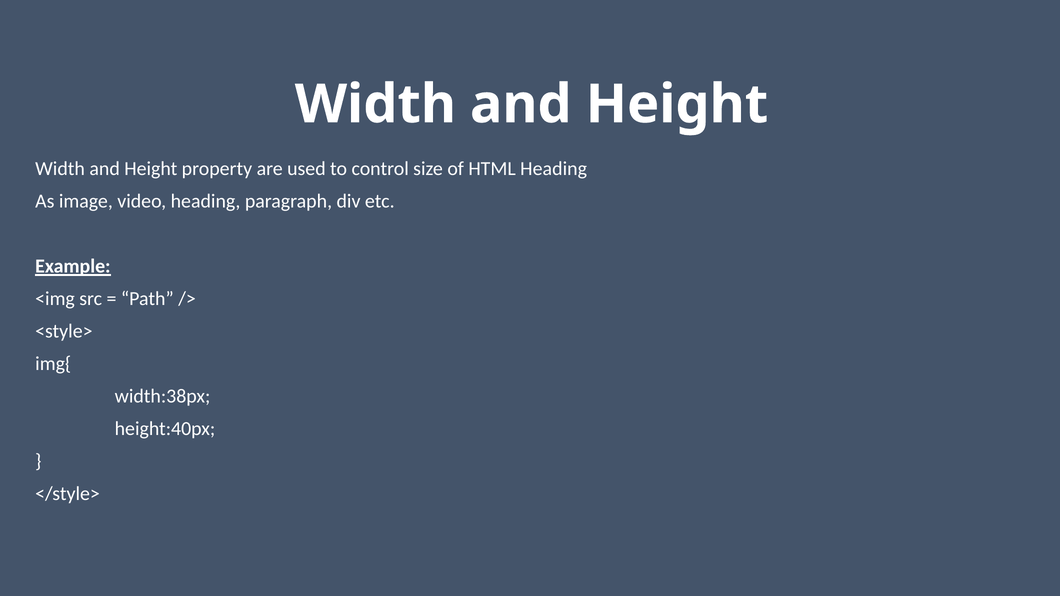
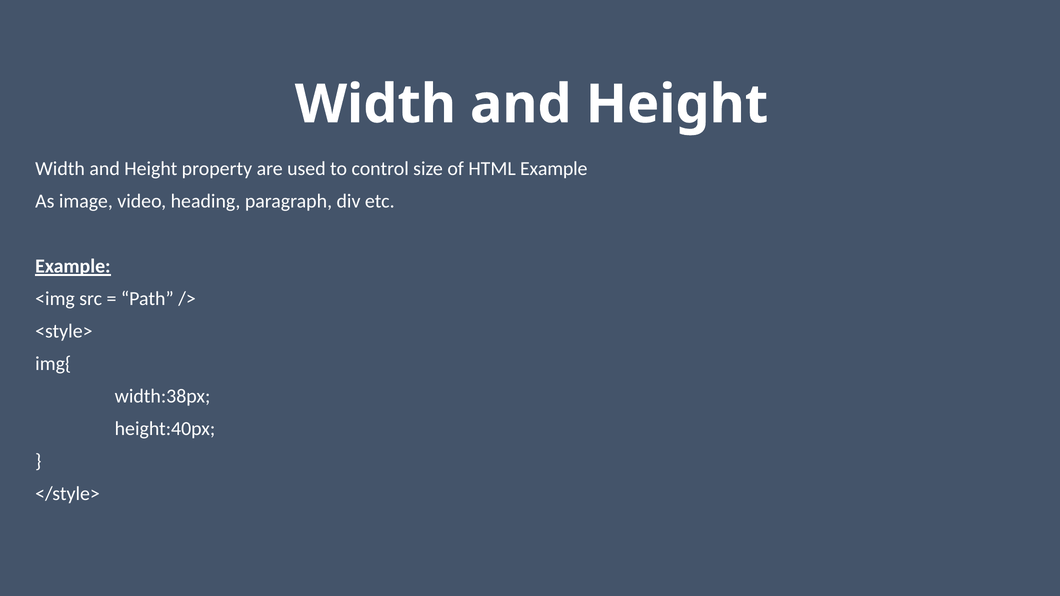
HTML Heading: Heading -> Example
